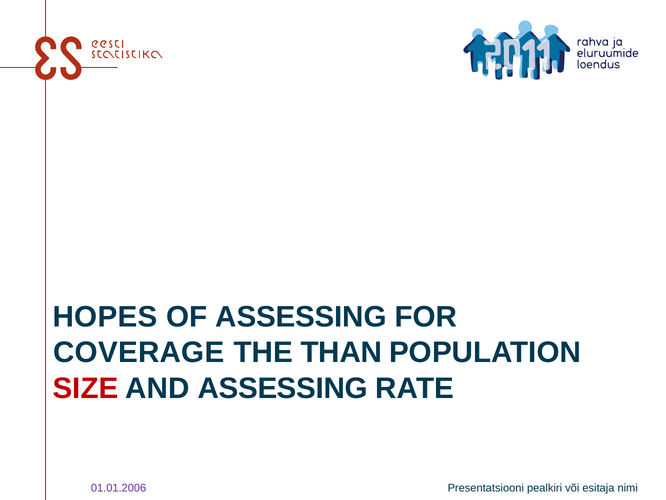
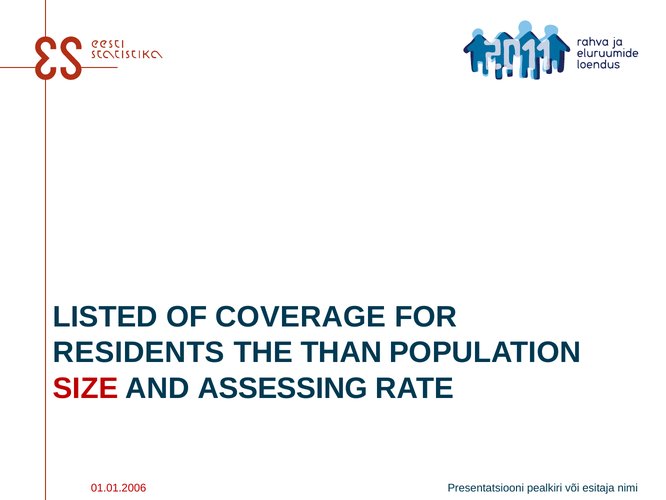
HOPES: HOPES -> LISTED
OF ASSESSING: ASSESSING -> COVERAGE
COVERAGE: COVERAGE -> RESIDENTS
01.01.2006 colour: purple -> red
